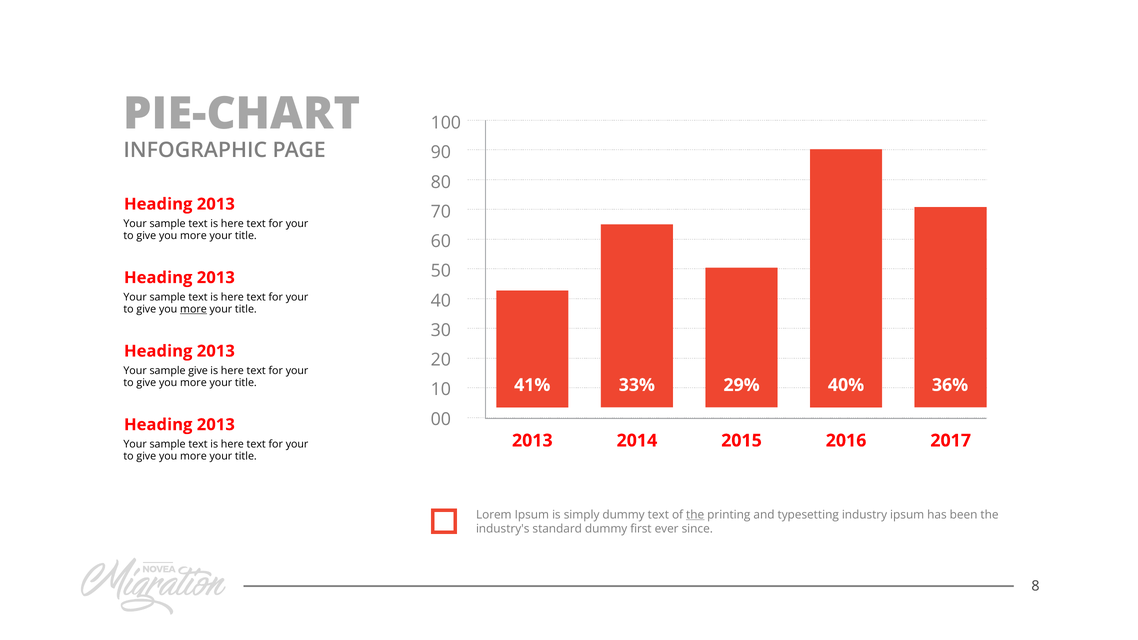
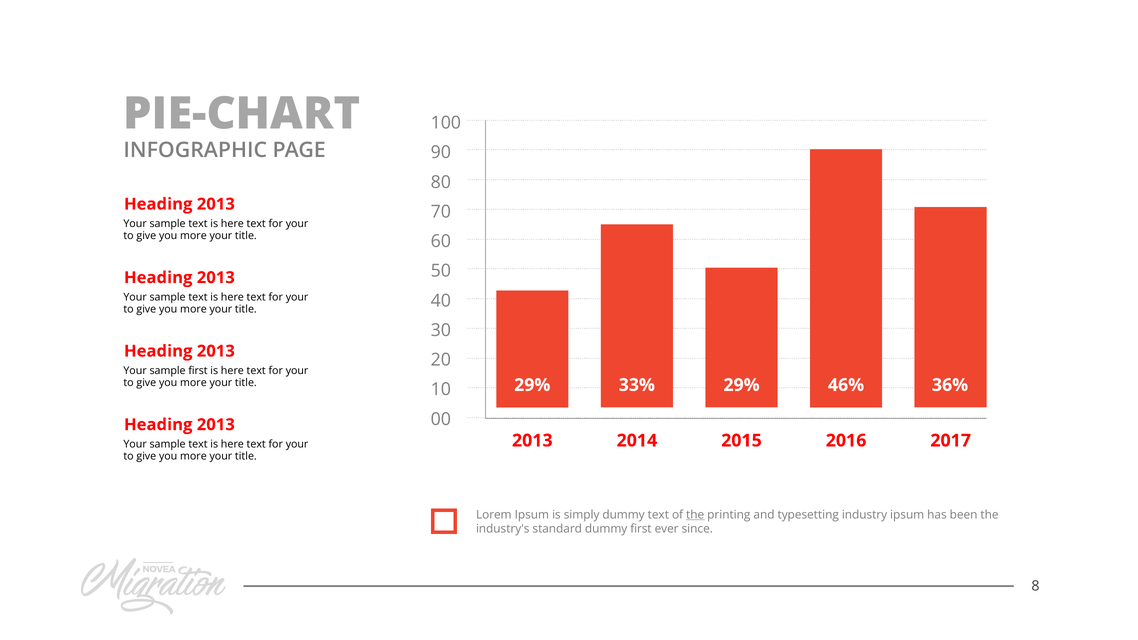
more at (193, 309) underline: present -> none
sample give: give -> first
41% at (532, 385): 41% -> 29%
40%: 40% -> 46%
